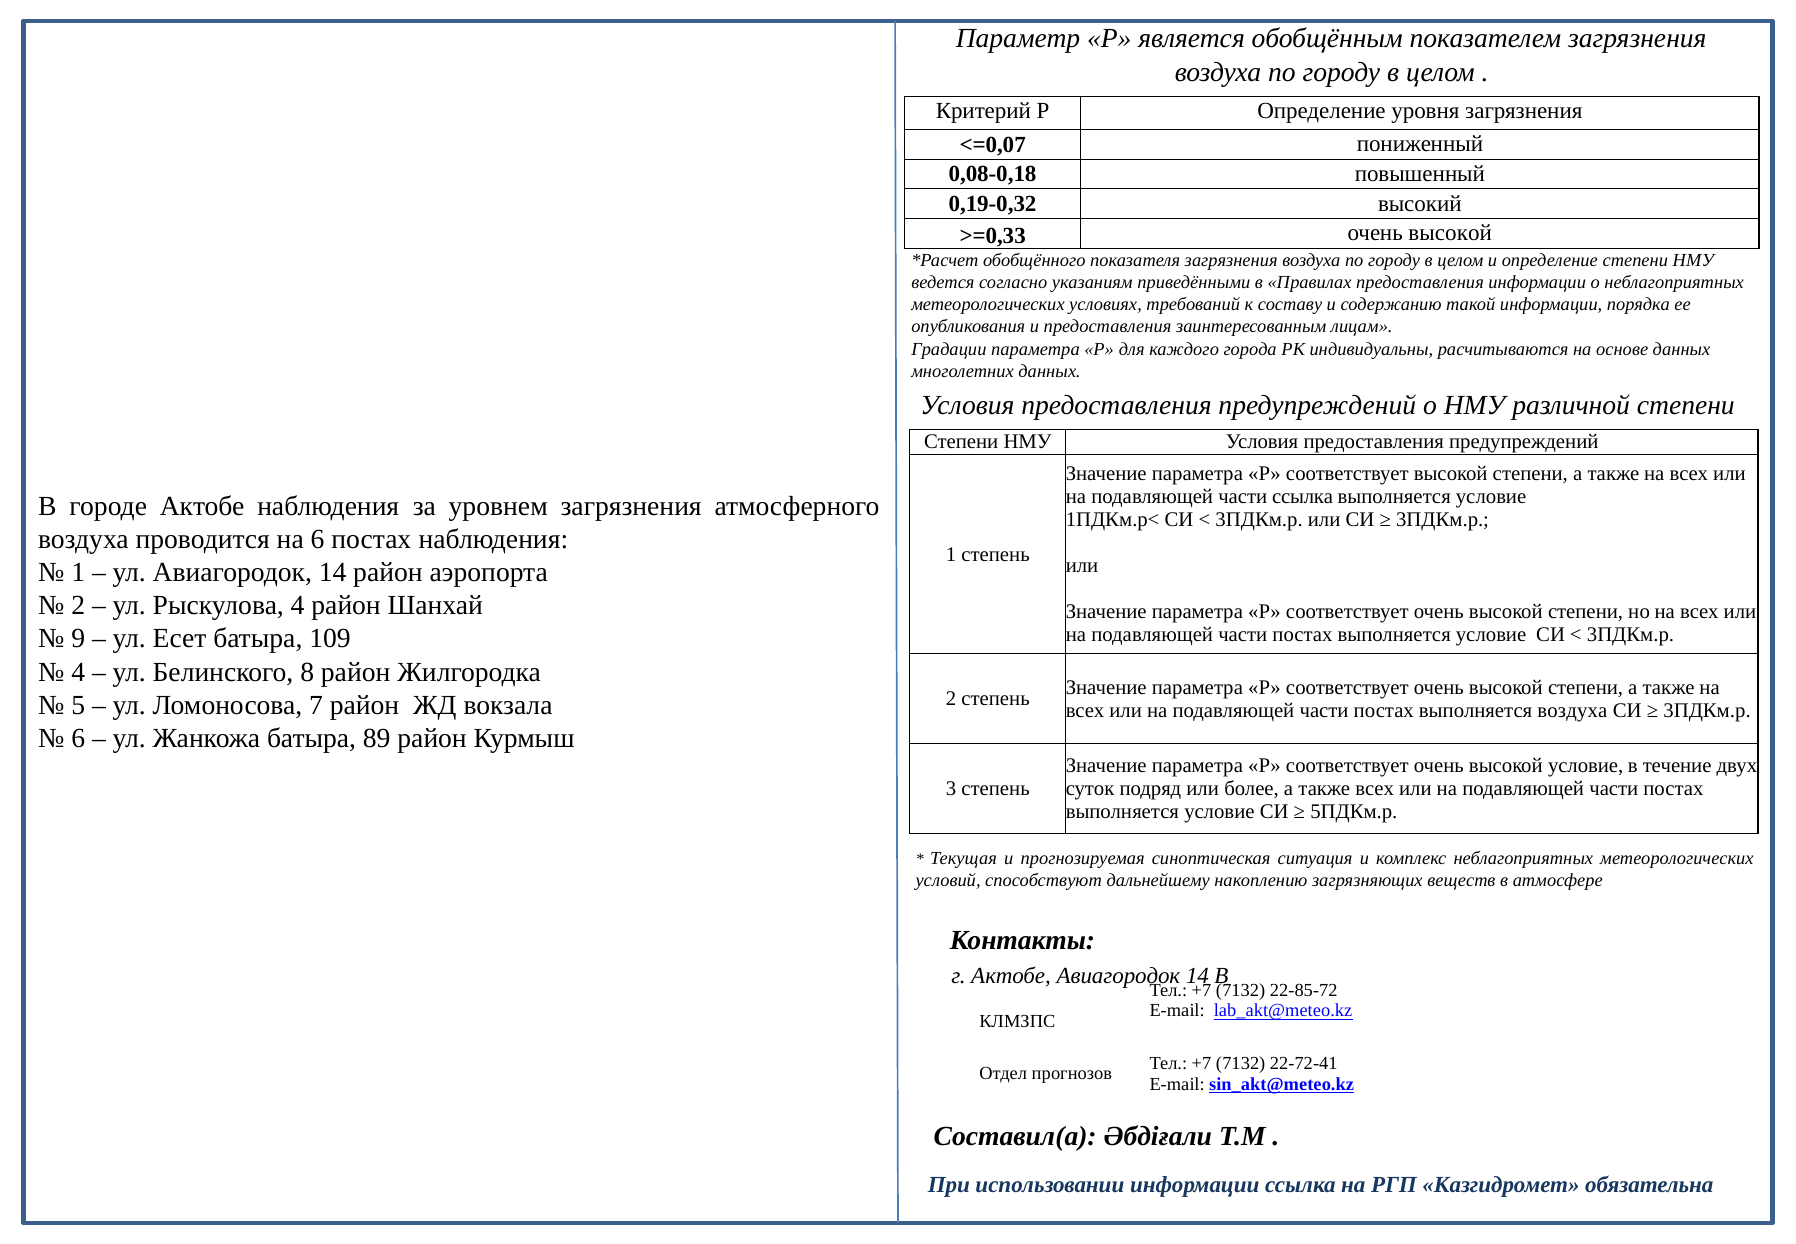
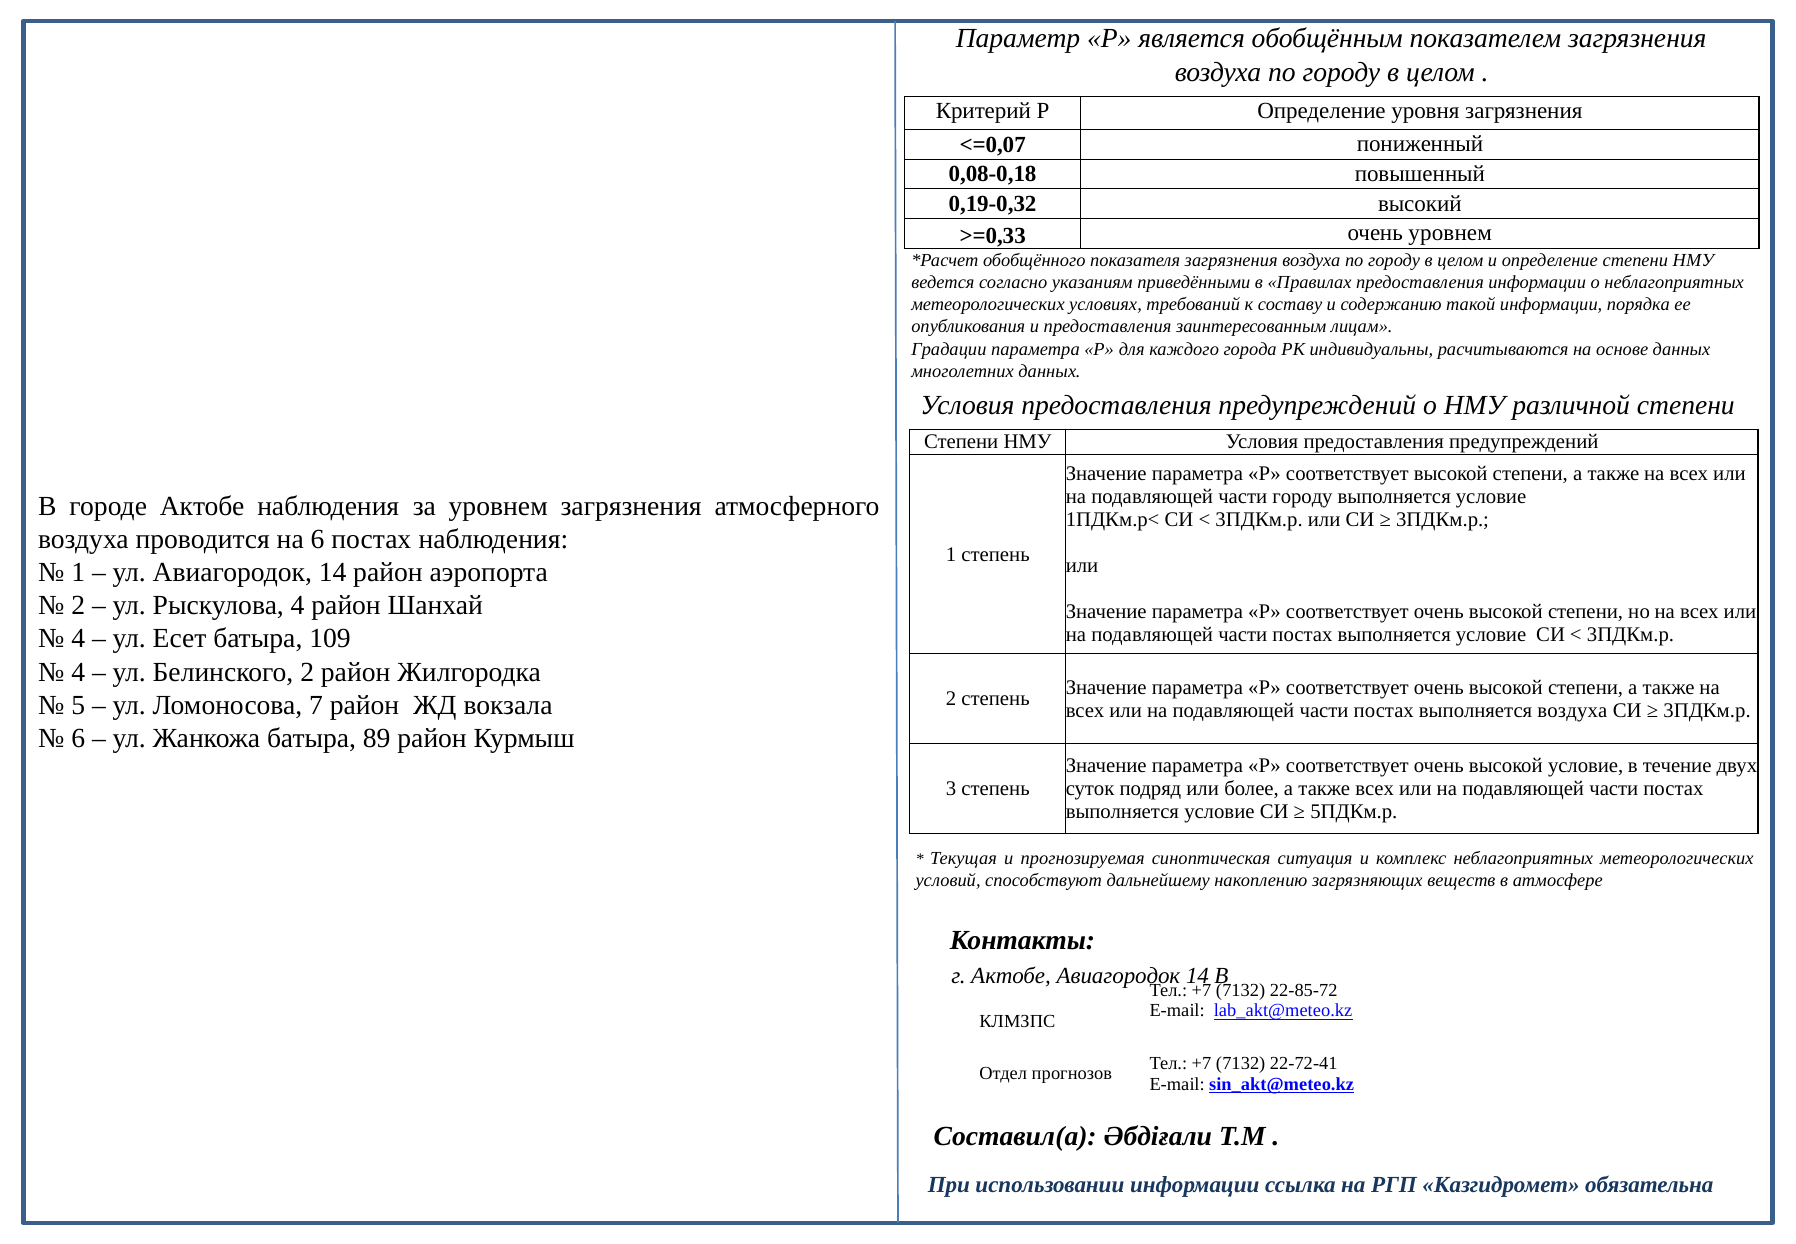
>=0,33 очень высокой: высокой -> уровнем
части ссылка: ссылка -> городу
9 at (78, 638): 9 -> 4
Белинского 8: 8 -> 2
